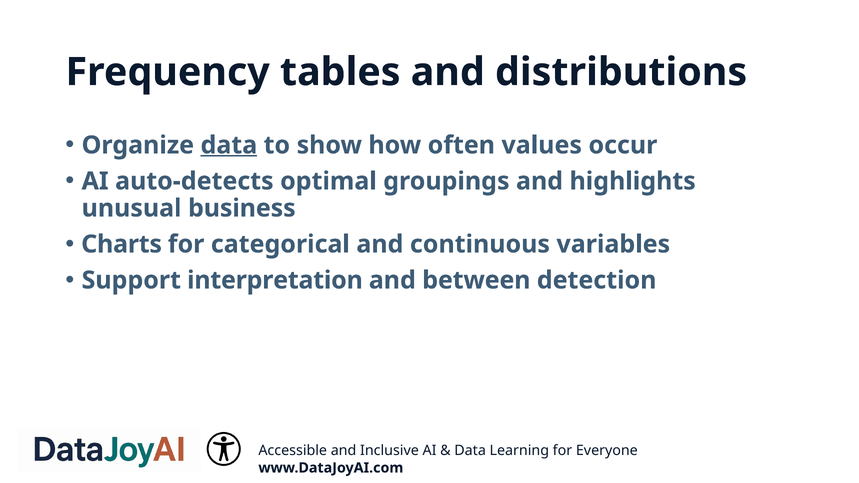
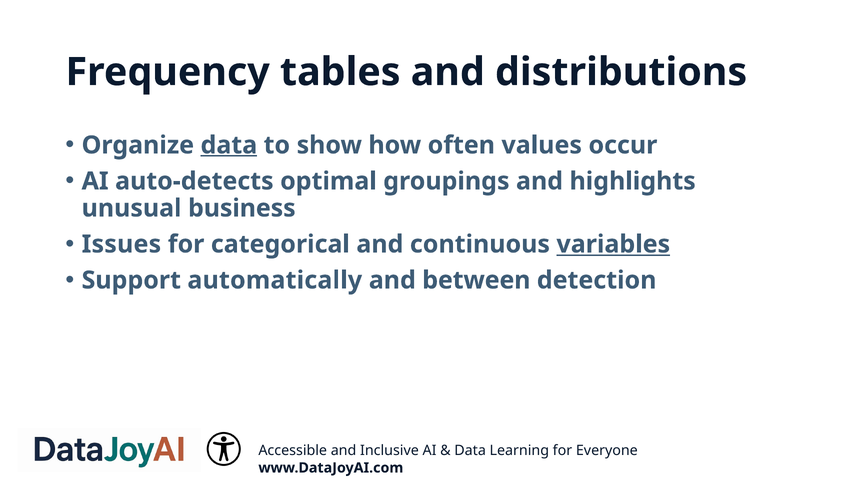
Charts: Charts -> Issues
variables underline: none -> present
interpretation: interpretation -> automatically
